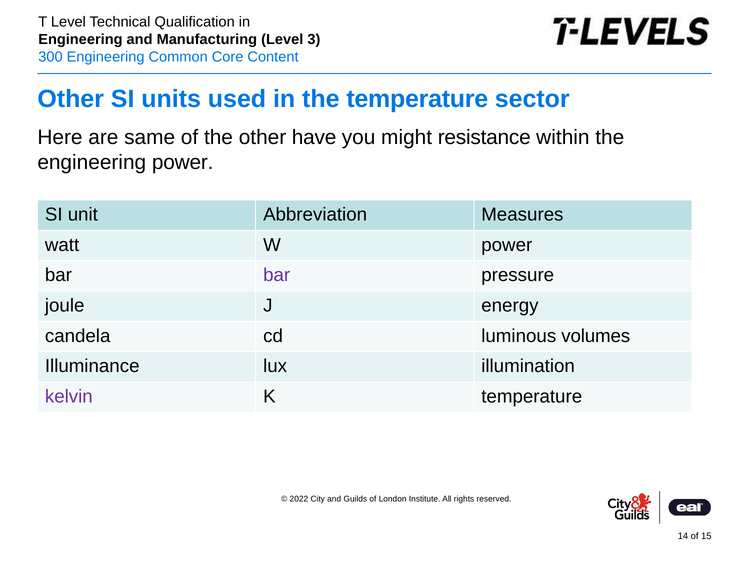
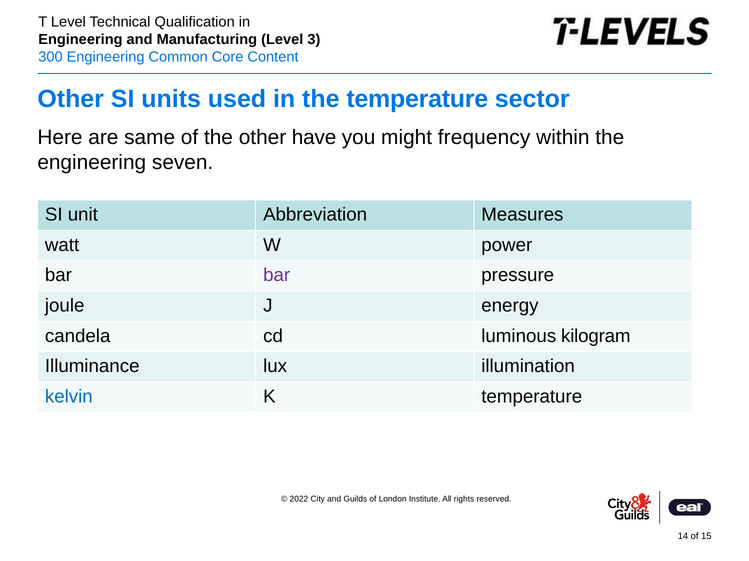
resistance: resistance -> frequency
engineering power: power -> seven
volumes: volumes -> kilogram
kelvin colour: purple -> blue
